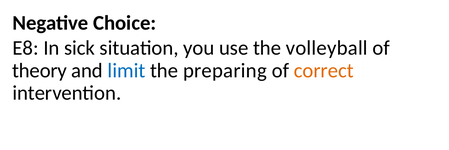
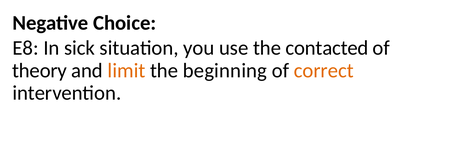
volleyball: volleyball -> contacted
limit colour: blue -> orange
preparing: preparing -> beginning
